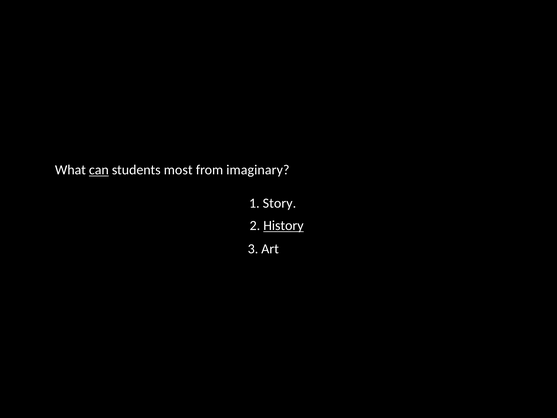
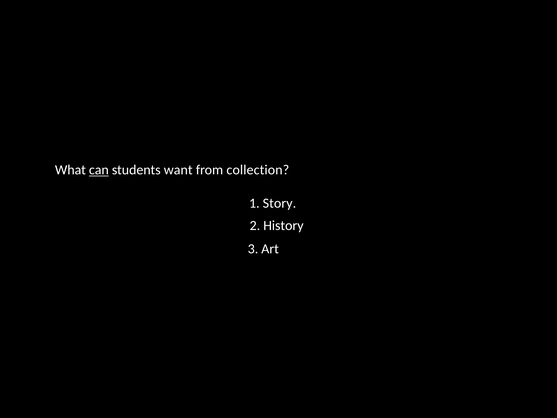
most: most -> want
imaginary: imaginary -> collection
History underline: present -> none
